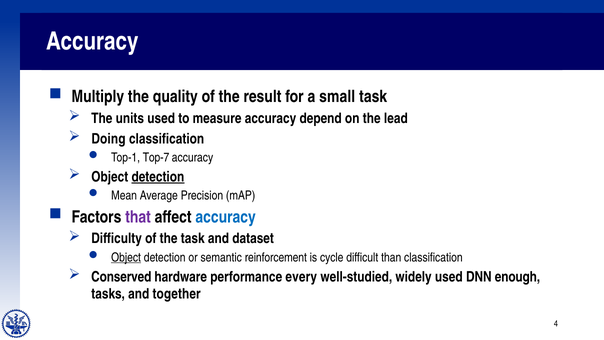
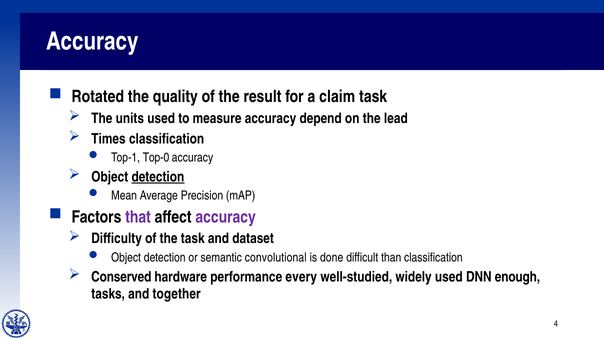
Multiply: Multiply -> Rotated
small: small -> claim
Doing: Doing -> Times
Top-7: Top-7 -> Top-0
accuracy at (226, 217) colour: blue -> purple
Object at (126, 257) underline: present -> none
reinforcement: reinforcement -> convolutional
cycle: cycle -> done
